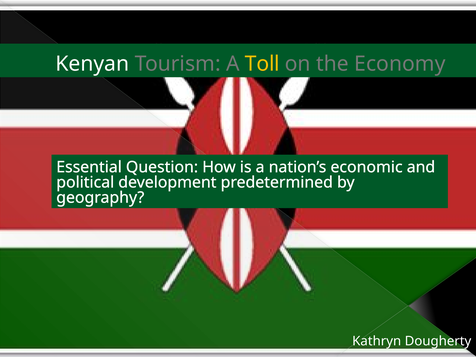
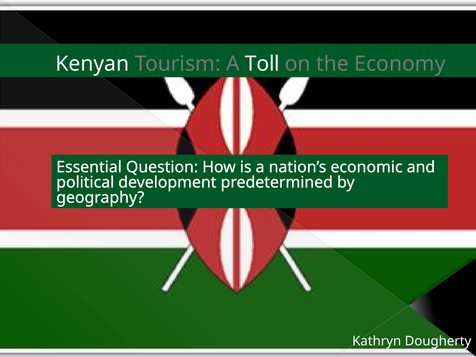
Toll colour: yellow -> white
